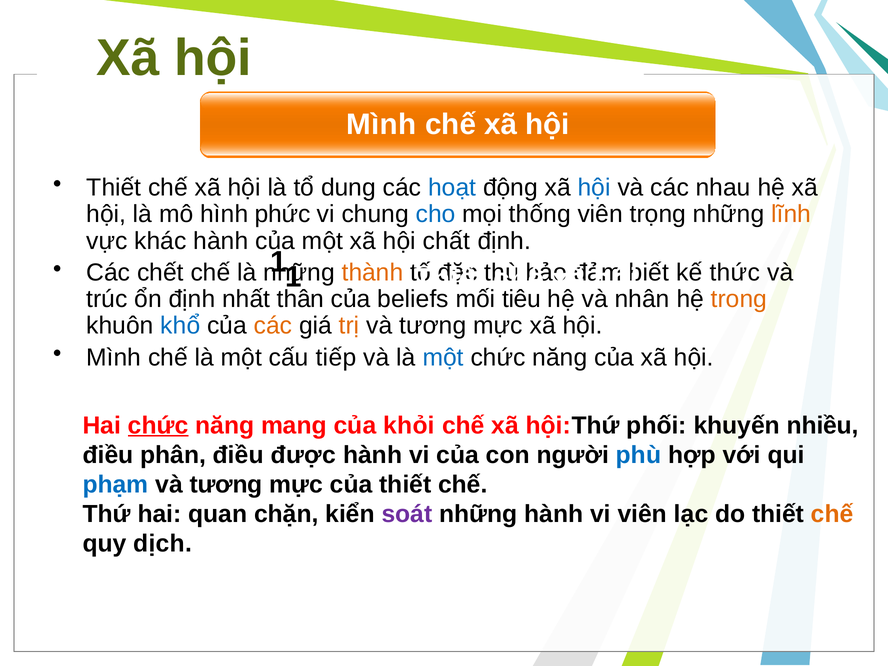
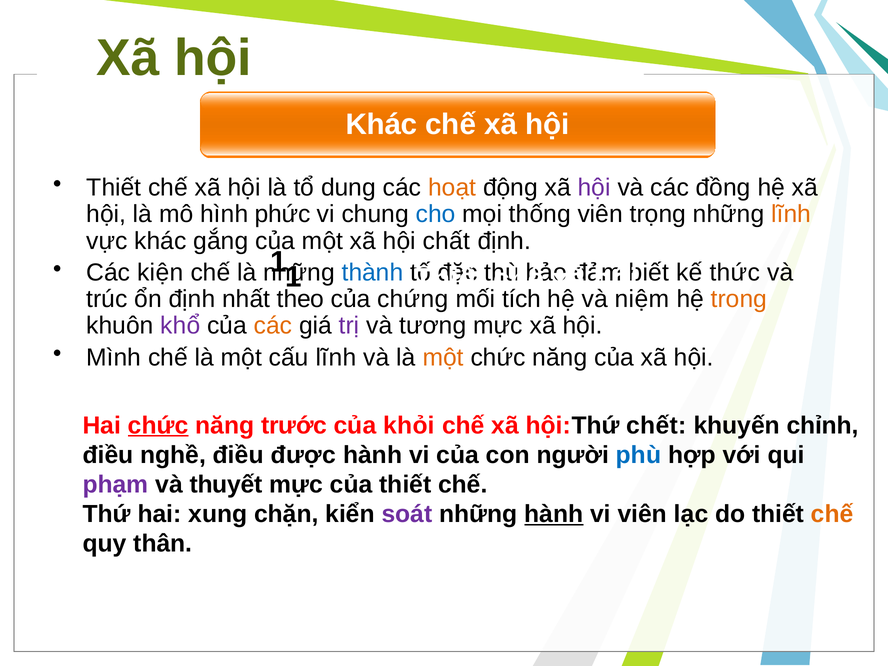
Mình at (381, 124): Mình -> Khác
hoạt colour: blue -> orange
hội at (594, 188) colour: blue -> purple
nhau: nhau -> đồng
khác hành: hành -> gắng
chết: chết -> kiện
thành colour: orange -> blue
thân: thân -> theo
beliefs: beliefs -> chứng
tiêu: tiêu -> tích
nhân: nhân -> niệm
khổ colour: blue -> purple
trị colour: orange -> purple
cấu tiếp: tiếp -> lĩnh
một at (443, 357) colour: blue -> orange
mang: mang -> trước
phối: phối -> chết
nhiều: nhiều -> chỉnh
phân: phân -> nghề
phạm colour: blue -> purple
tương at (226, 485): tương -> thuyết
quan: quan -> xung
hành at (554, 514) underline: none -> present
dịch: dịch -> thân
